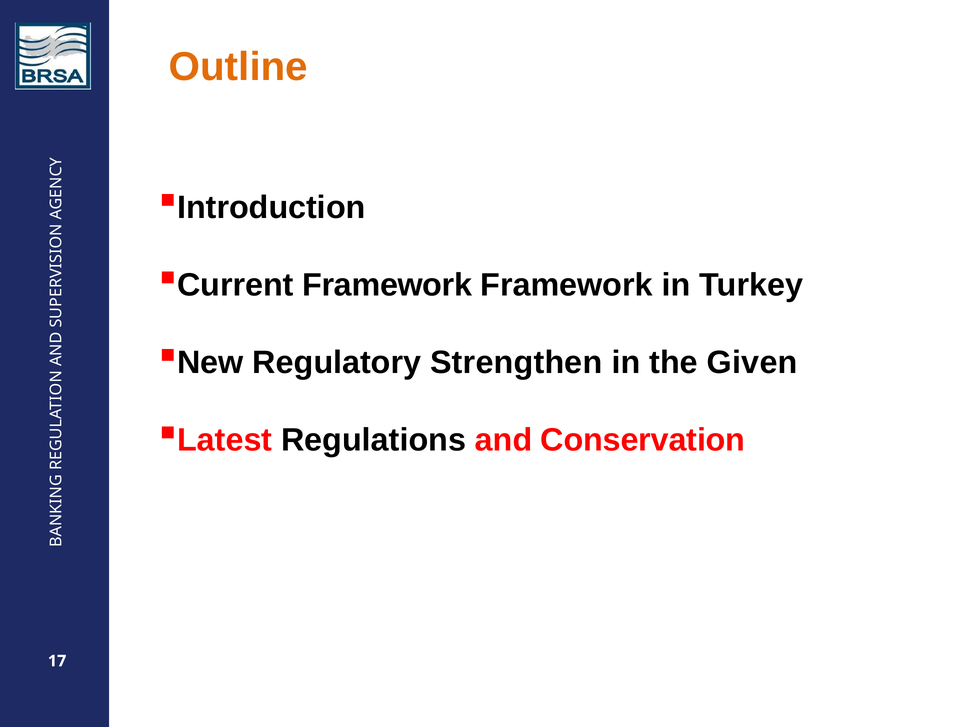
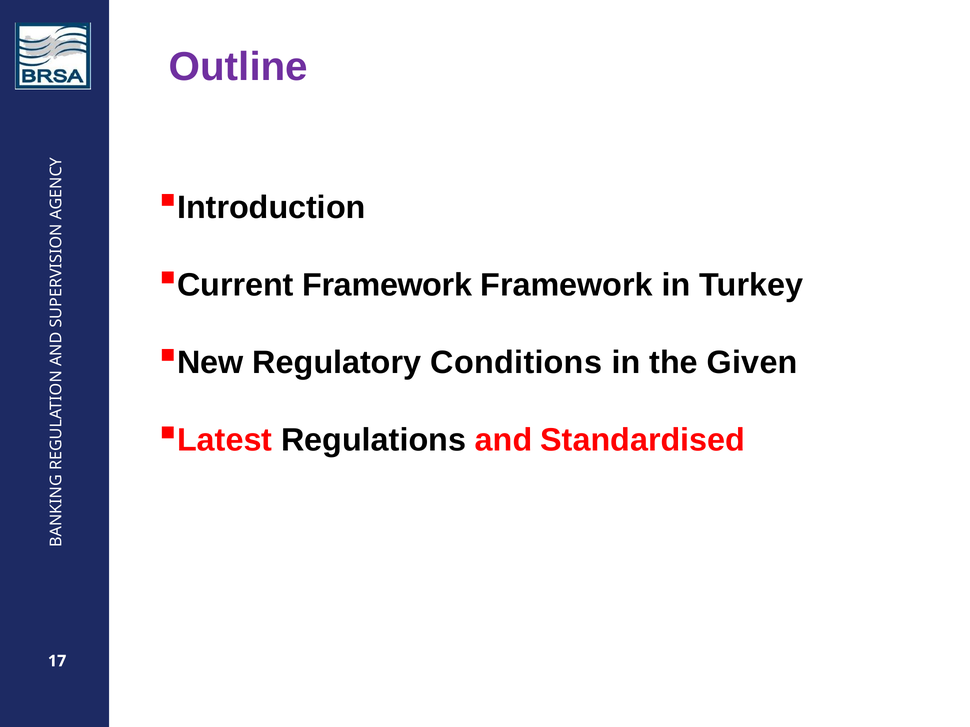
Outline colour: orange -> purple
Strengthen: Strengthen -> Conditions
Conservation: Conservation -> Standardised
